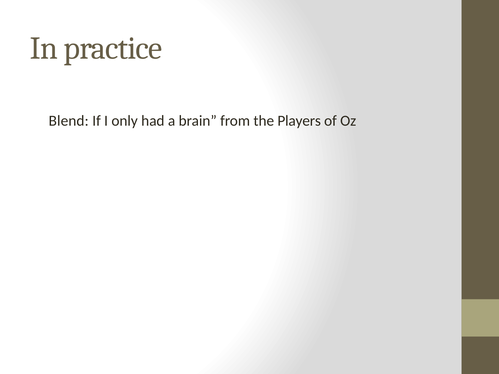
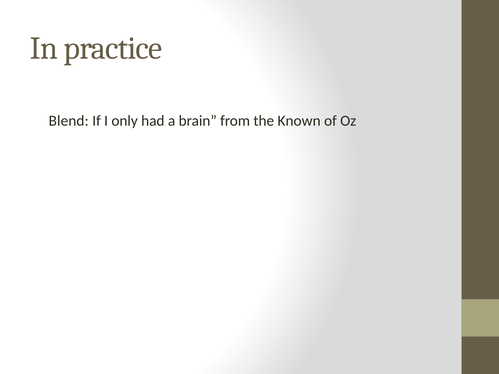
Players: Players -> Known
